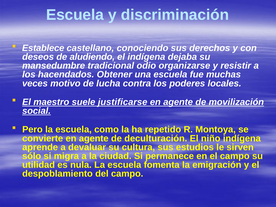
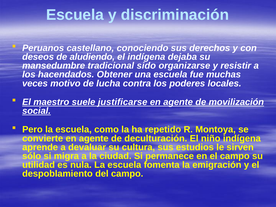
Establece: Establece -> Peruanos
odio: odio -> sido
